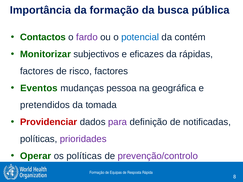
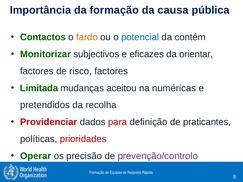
busca: busca -> causa
fardo colour: purple -> orange
rápidas: rápidas -> orientar
Eventos: Eventos -> Limitada
pessoa: pessoa -> aceitou
geográfica: geográfica -> numéricas
tomada: tomada -> recolha
para colour: purple -> red
notificadas: notificadas -> praticantes
prioridades colour: purple -> red
os políticas: políticas -> precisão
